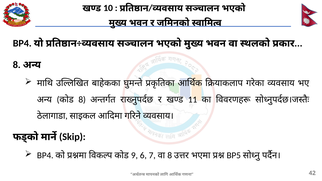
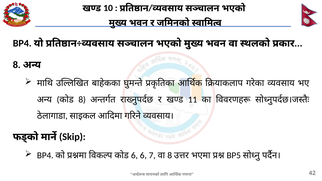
9 at (134, 155): 9 -> 6
